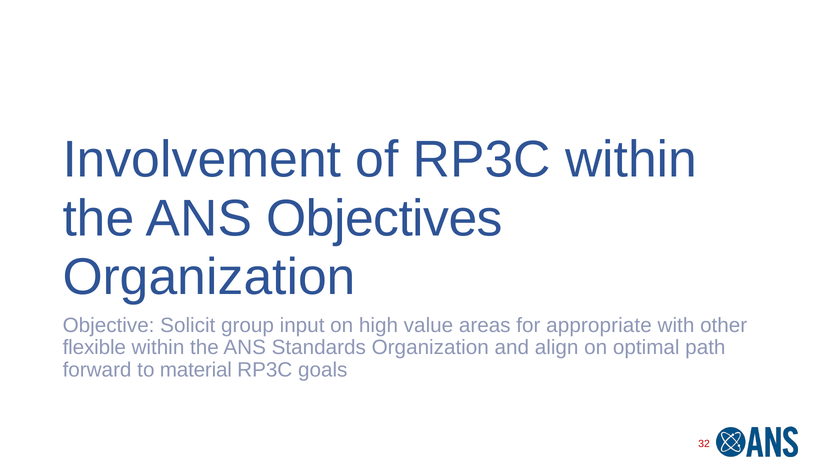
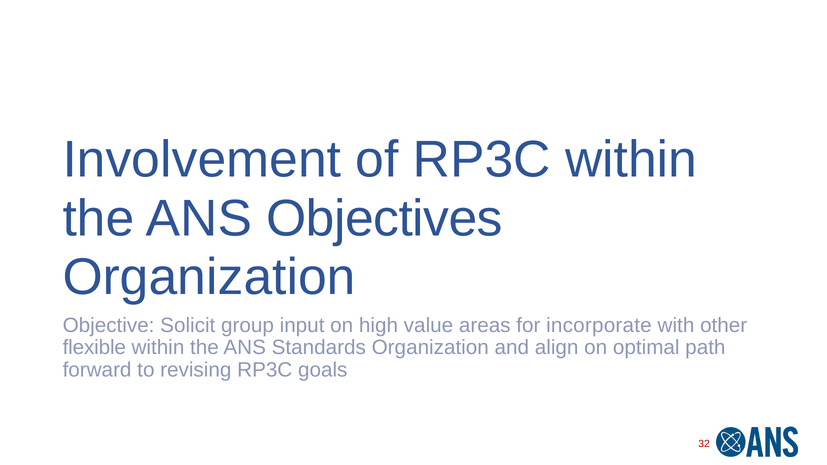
appropriate: appropriate -> incorporate
material: material -> revising
